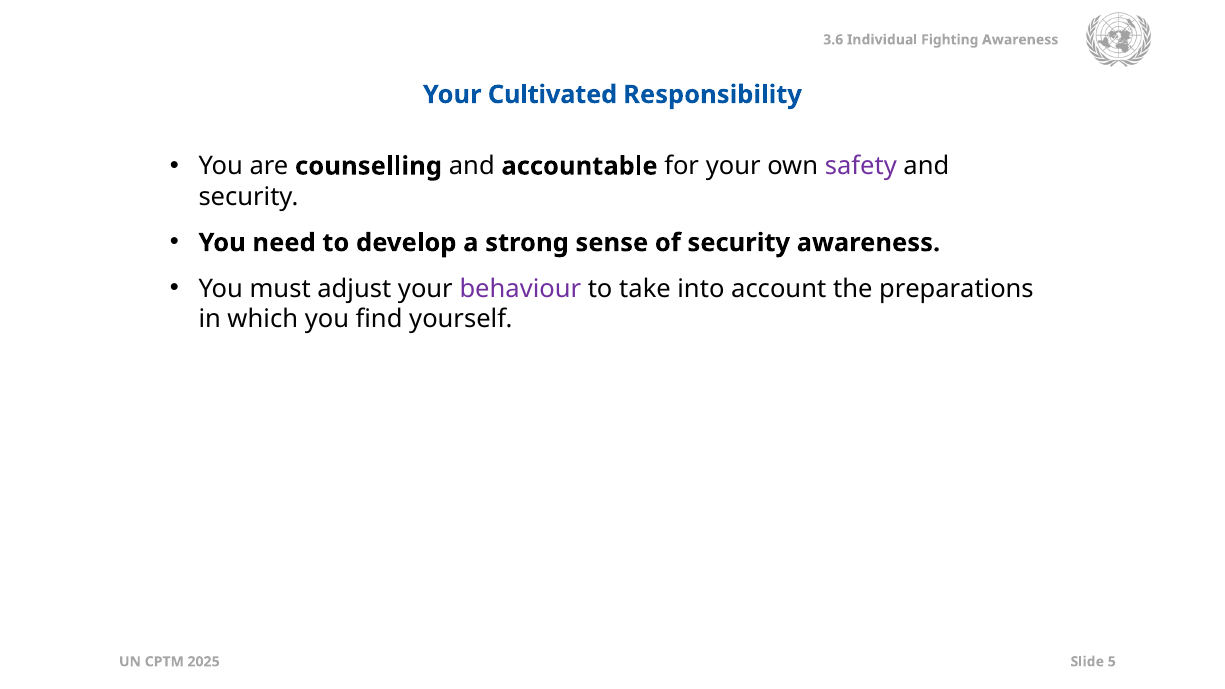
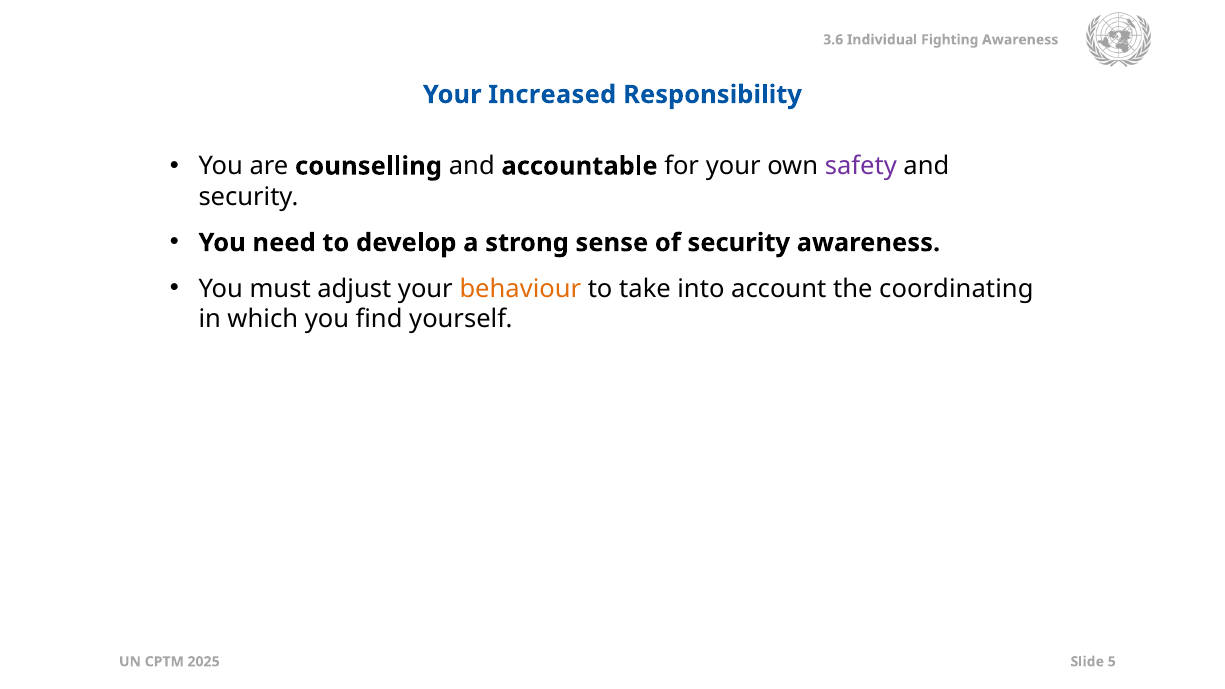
Cultivated: Cultivated -> Increased
behaviour colour: purple -> orange
preparations: preparations -> coordinating
